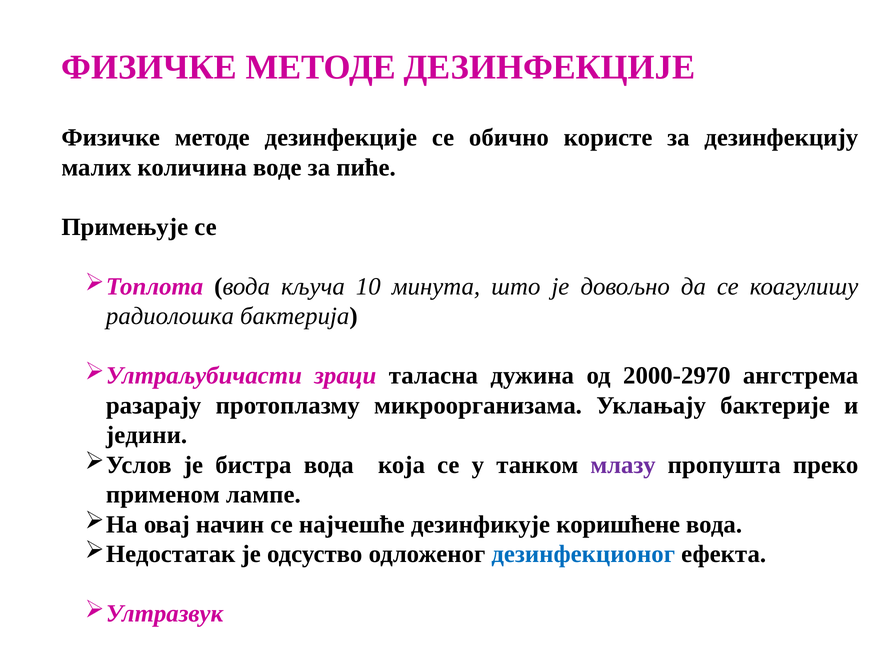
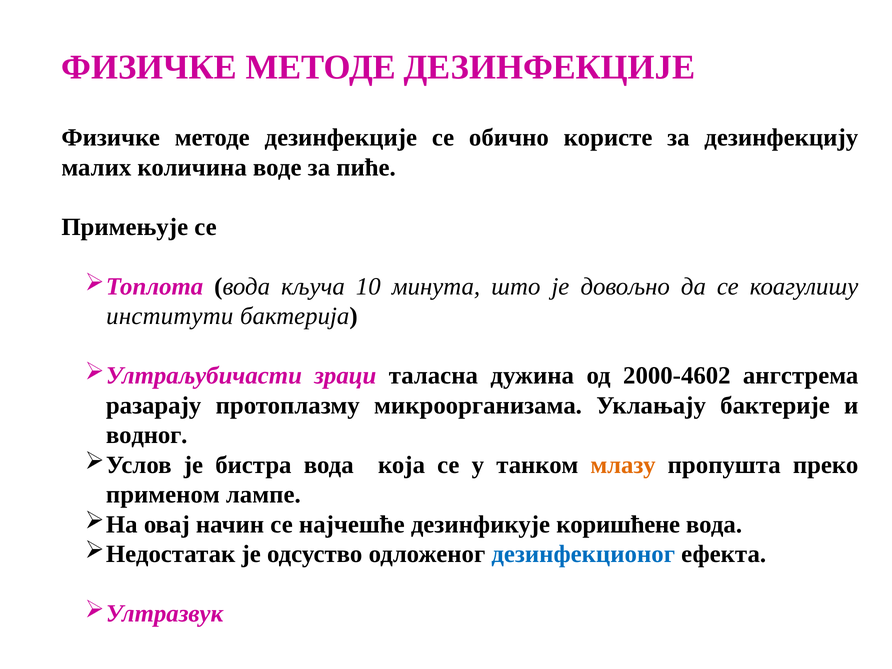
радиолошка: радиолошка -> институти
2000-2970: 2000-2970 -> 2000-4602
једини: једини -> водног
млазу colour: purple -> orange
